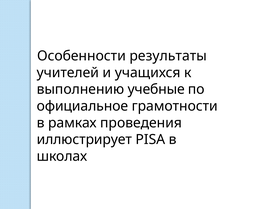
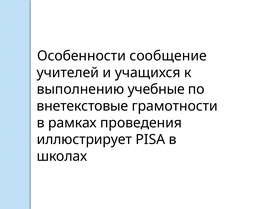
результаты: результаты -> сообщение
официальное: официальное -> внетекстовые
